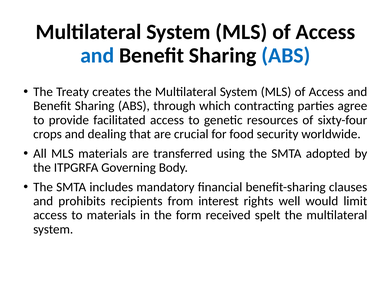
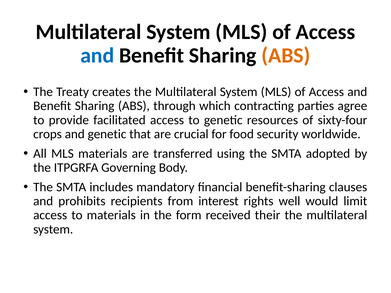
ABS at (286, 56) colour: blue -> orange
and dealing: dealing -> genetic
spelt: spelt -> their
